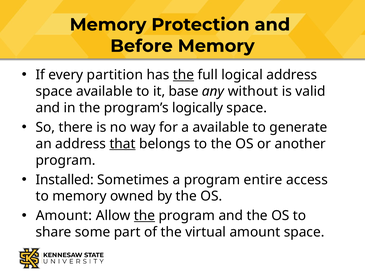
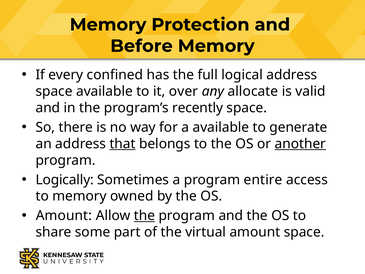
partition: partition -> confined
the at (183, 75) underline: present -> none
base: base -> over
without: without -> allocate
logically: logically -> recently
another underline: none -> present
Installed: Installed -> Logically
